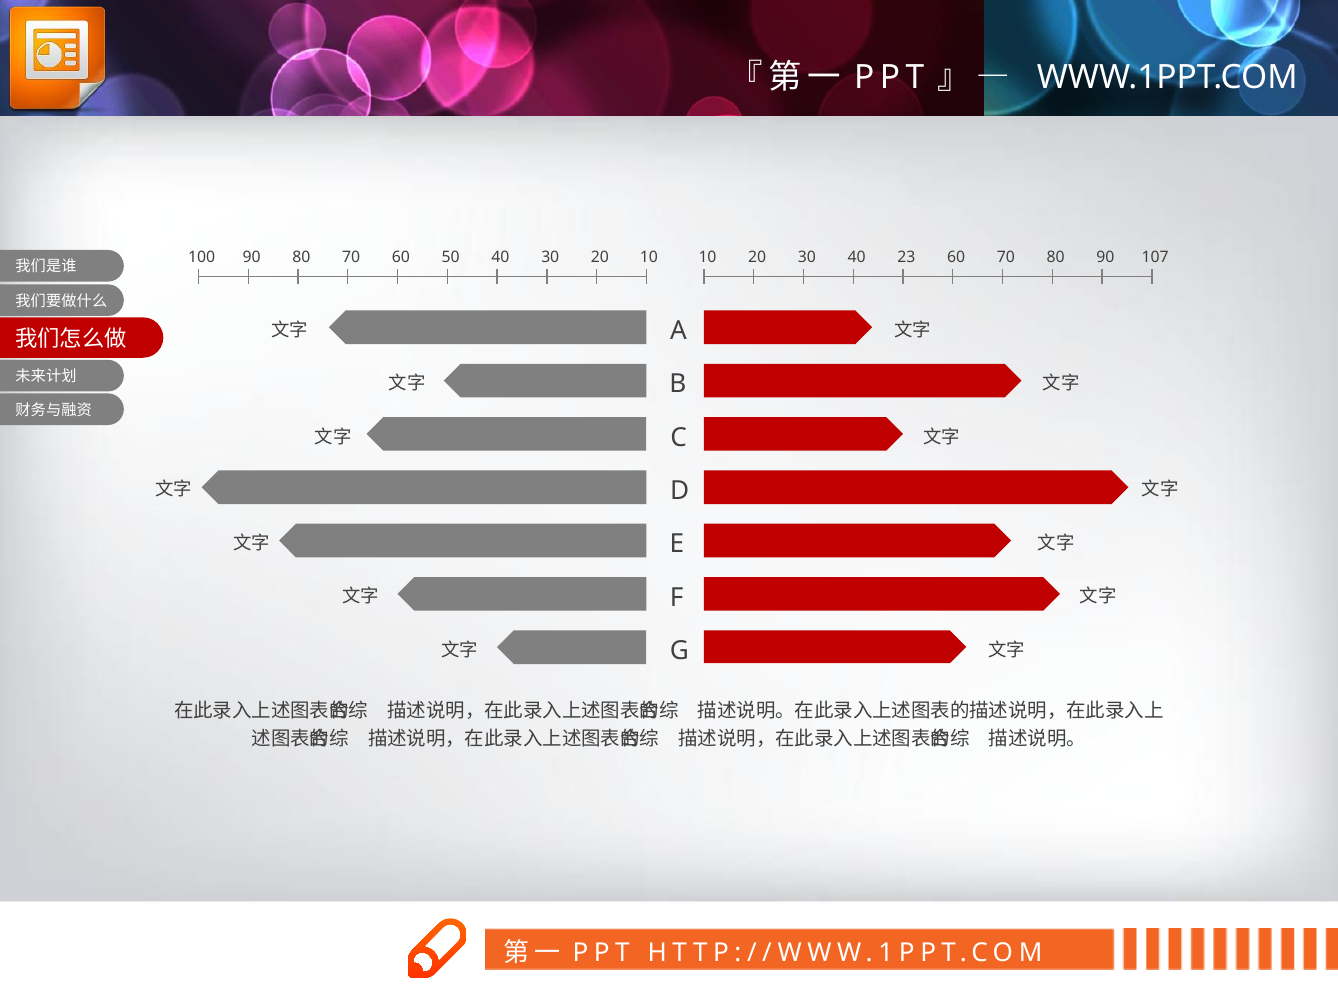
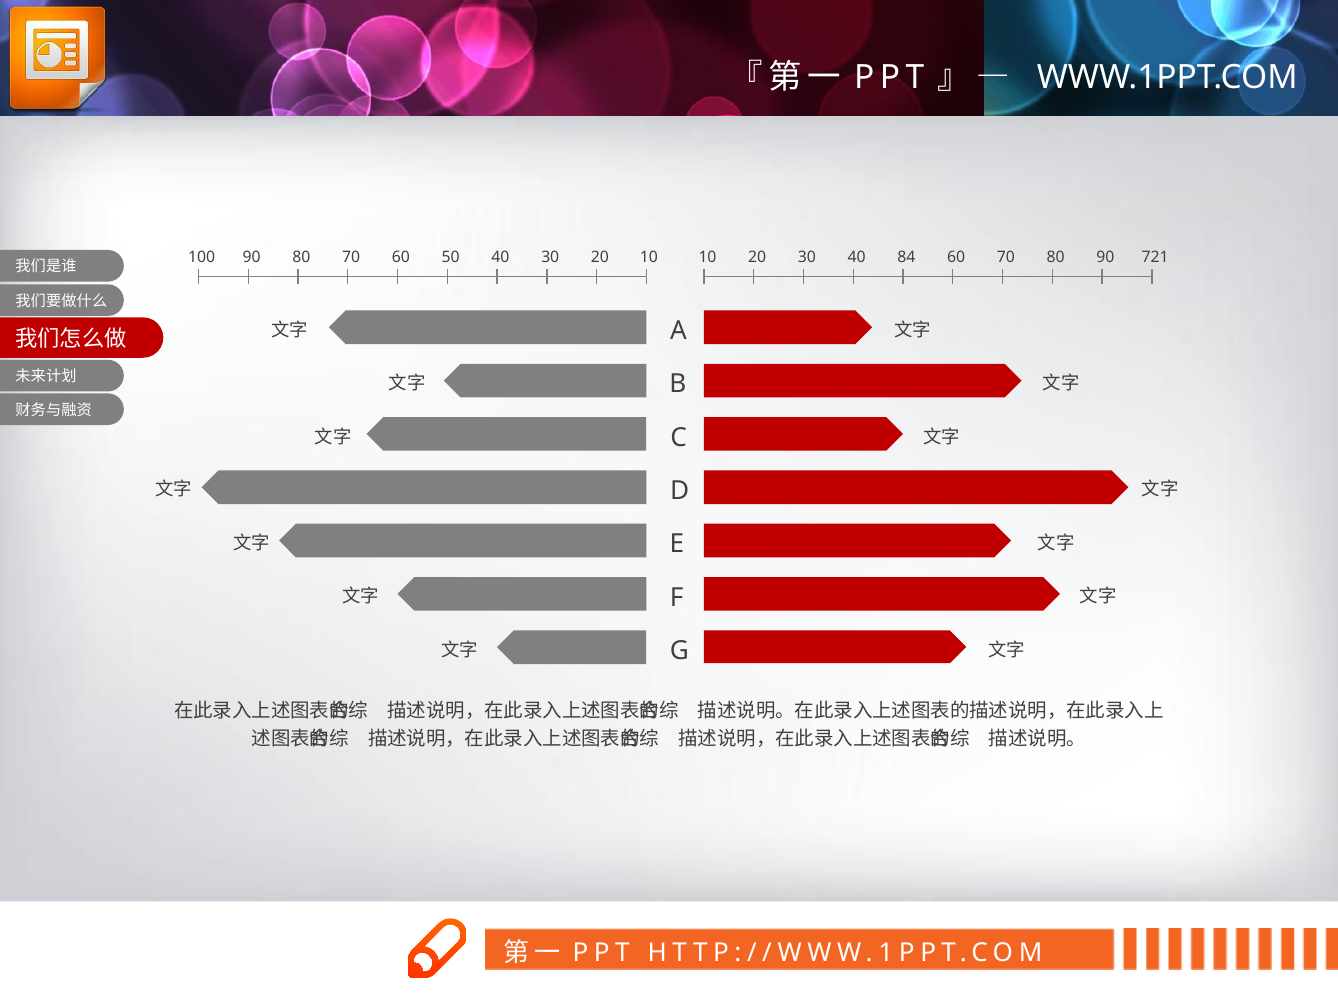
23: 23 -> 84
107: 107 -> 721
